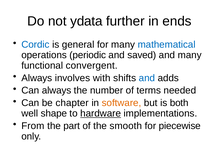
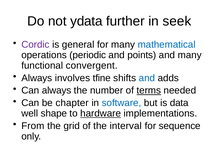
ends: ends -> seek
Cordic colour: blue -> purple
saved: saved -> points
with: with -> tfine
terms underline: none -> present
software colour: orange -> blue
both: both -> data
part: part -> grid
smooth: smooth -> interval
piecewise: piecewise -> sequence
